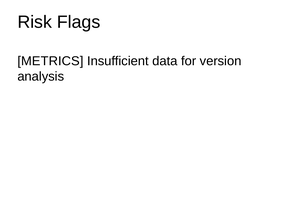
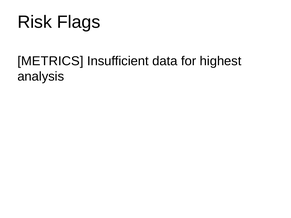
version: version -> highest
